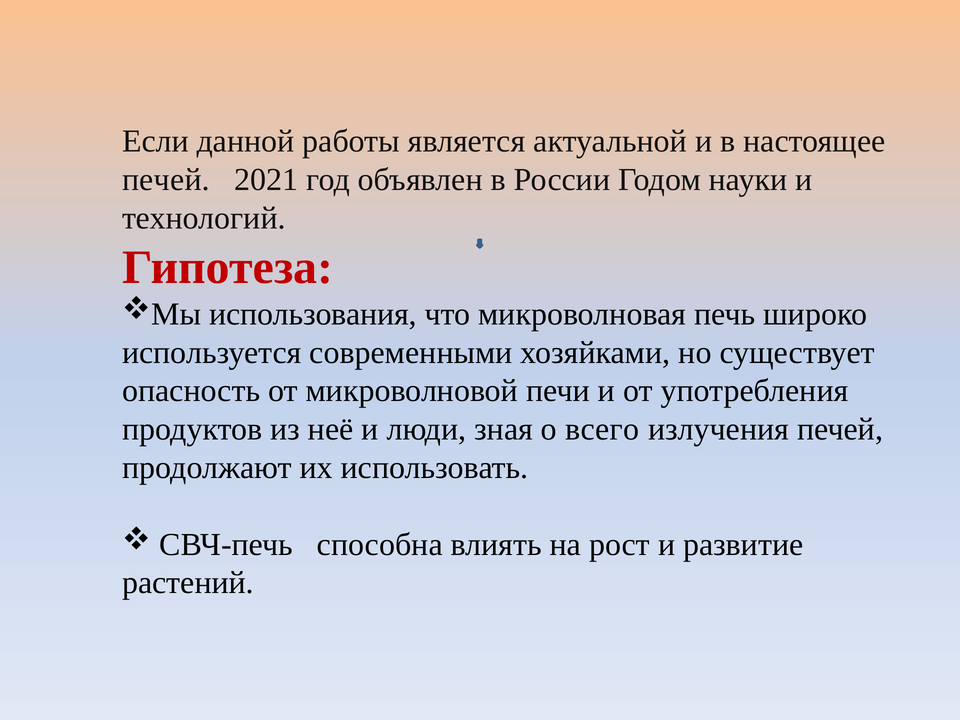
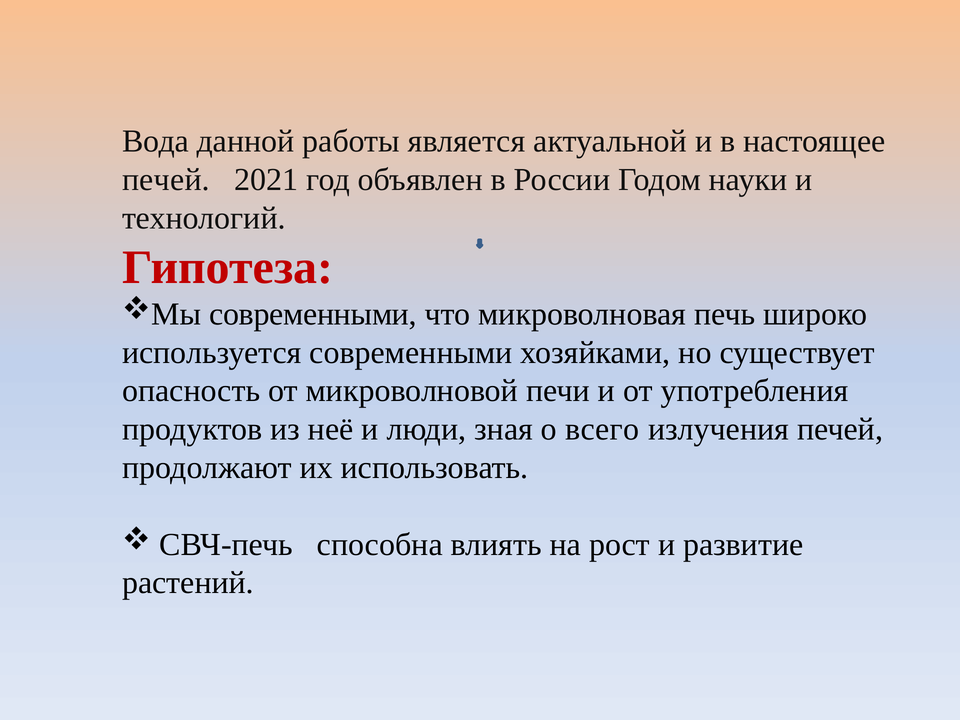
Если: Если -> Вода
использования at (313, 314): использования -> современными
